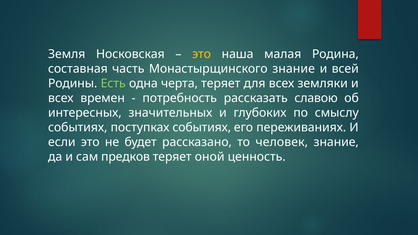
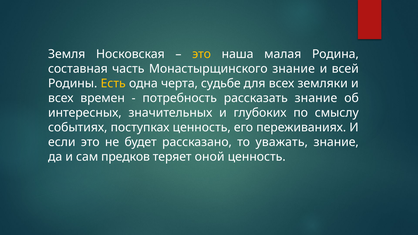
Есть colour: light green -> yellow
черта теряет: теряет -> судьбе
рассказать славою: славою -> знание
поступках событиях: событиях -> ценность
человек: человек -> уважать
